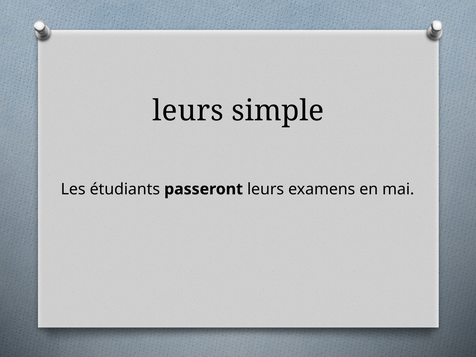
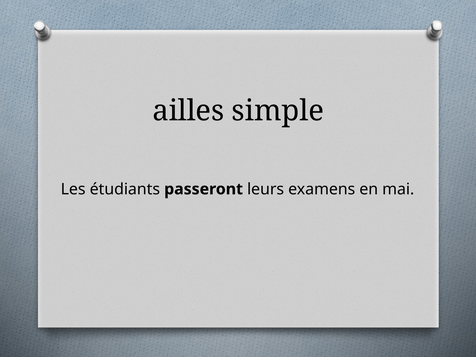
leurs at (188, 111): leurs -> ailles
